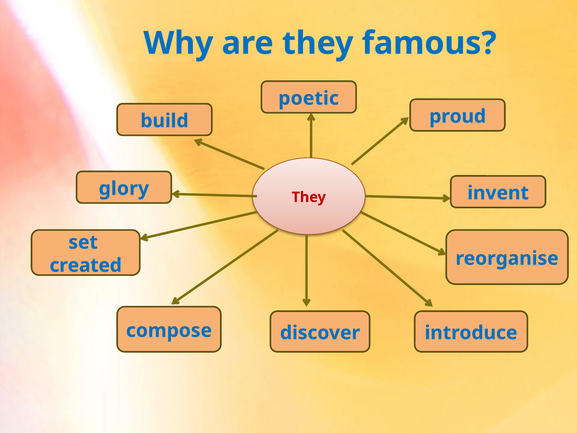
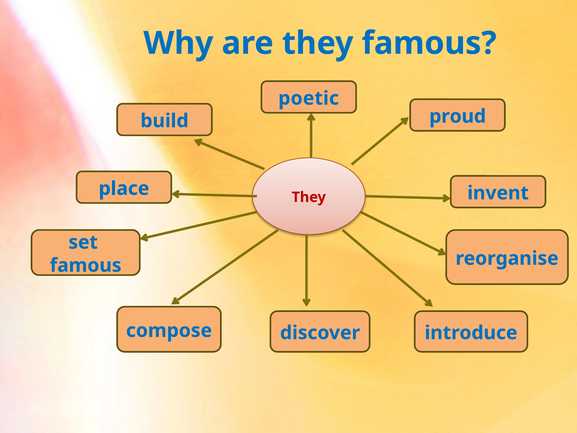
glory: glory -> place
created at (86, 265): created -> famous
